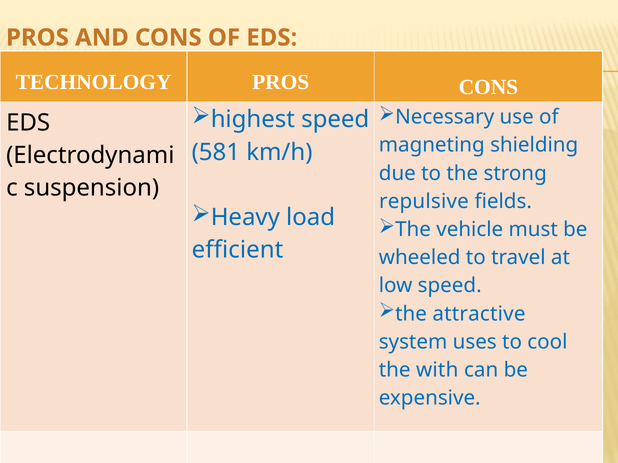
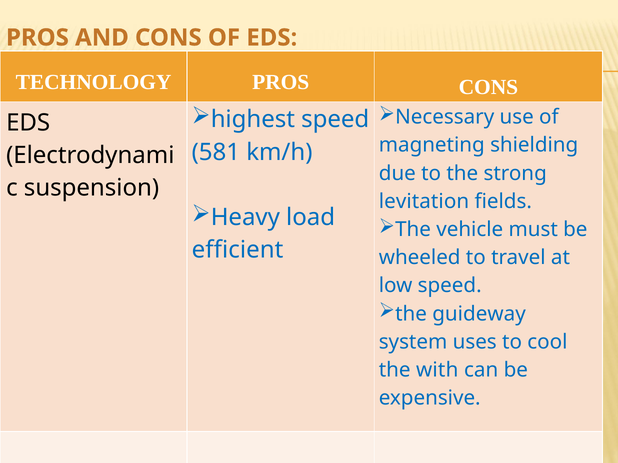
repulsive: repulsive -> levitation
attractive: attractive -> guideway
